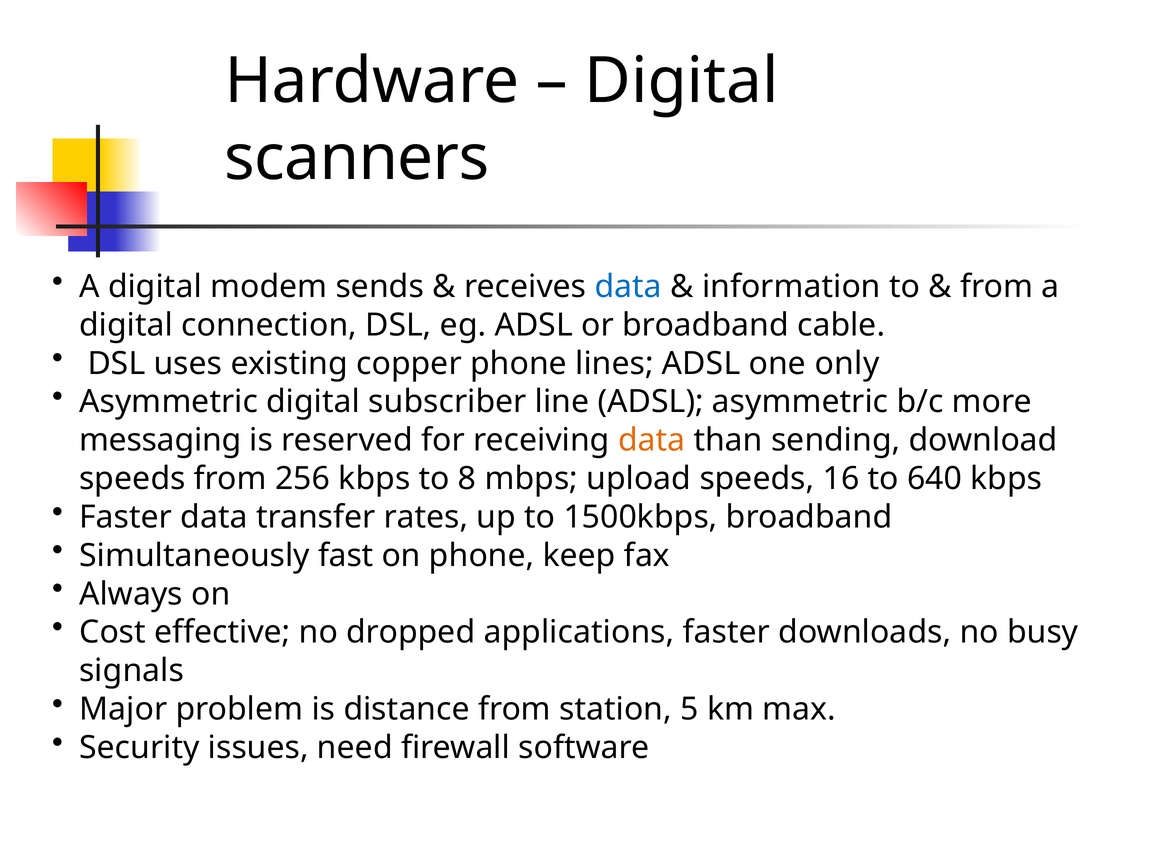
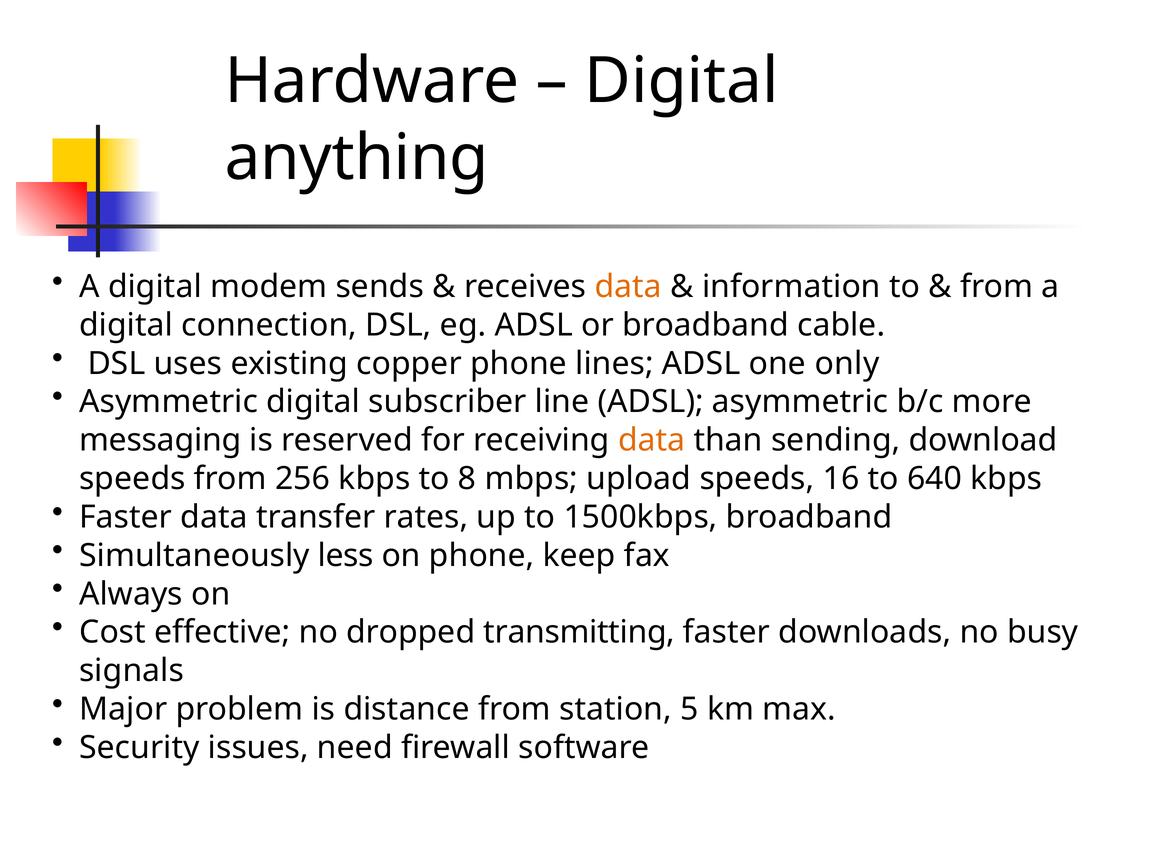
scanners: scanners -> anything
data at (628, 287) colour: blue -> orange
fast: fast -> less
applications: applications -> transmitting
